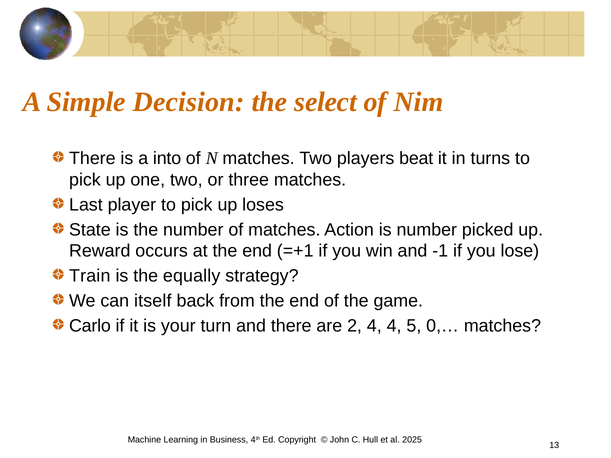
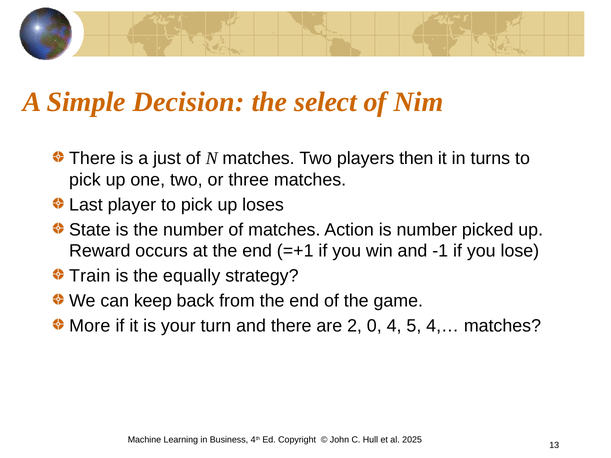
into: into -> just
beat: beat -> then
itself: itself -> keep
Carlo: Carlo -> More
2 4: 4 -> 0
0,…: 0,… -> 4,…
